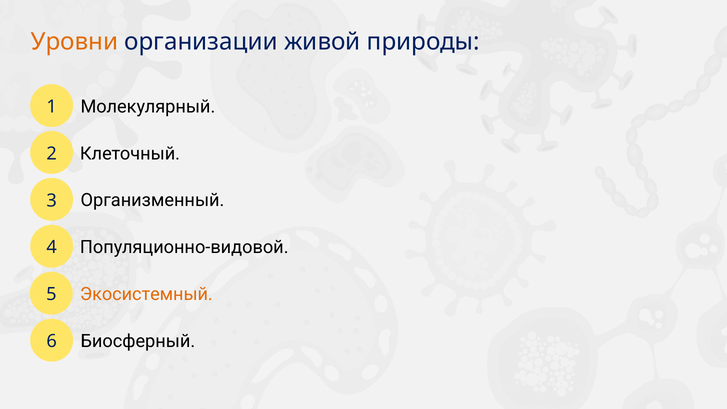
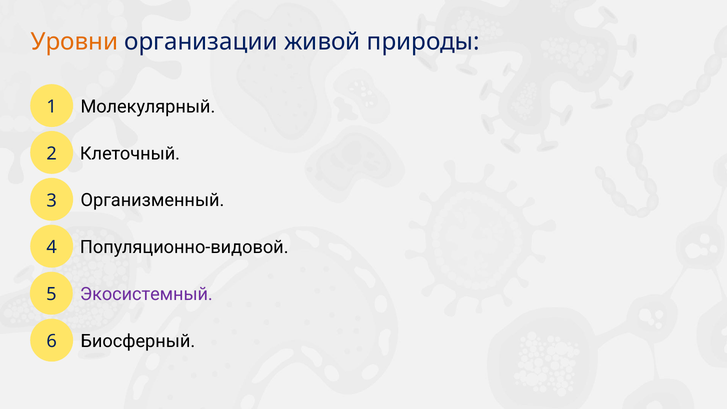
Экосистемный colour: orange -> purple
